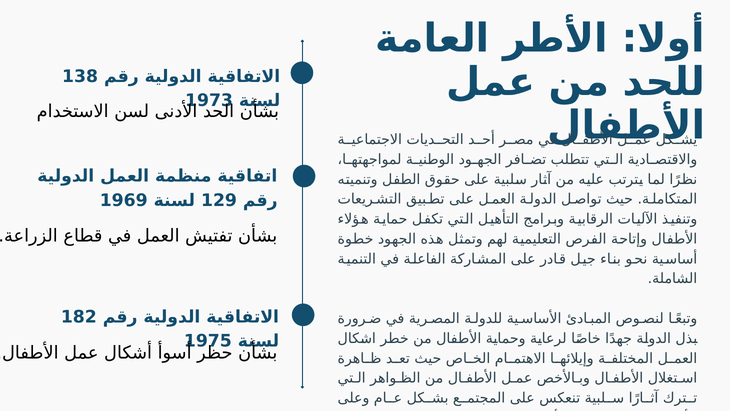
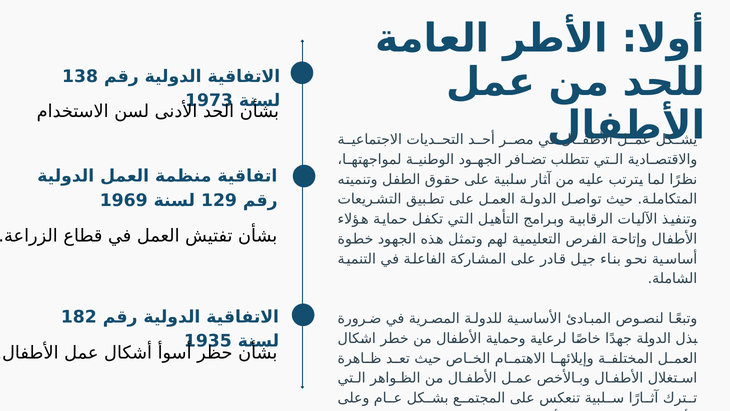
1975: 1975 -> 1935
